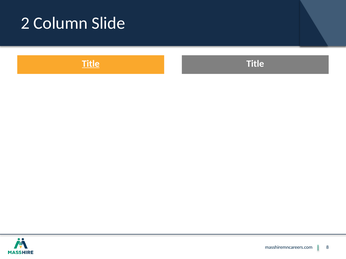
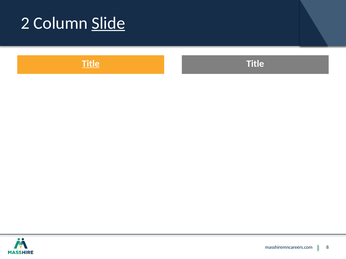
Slide underline: none -> present
